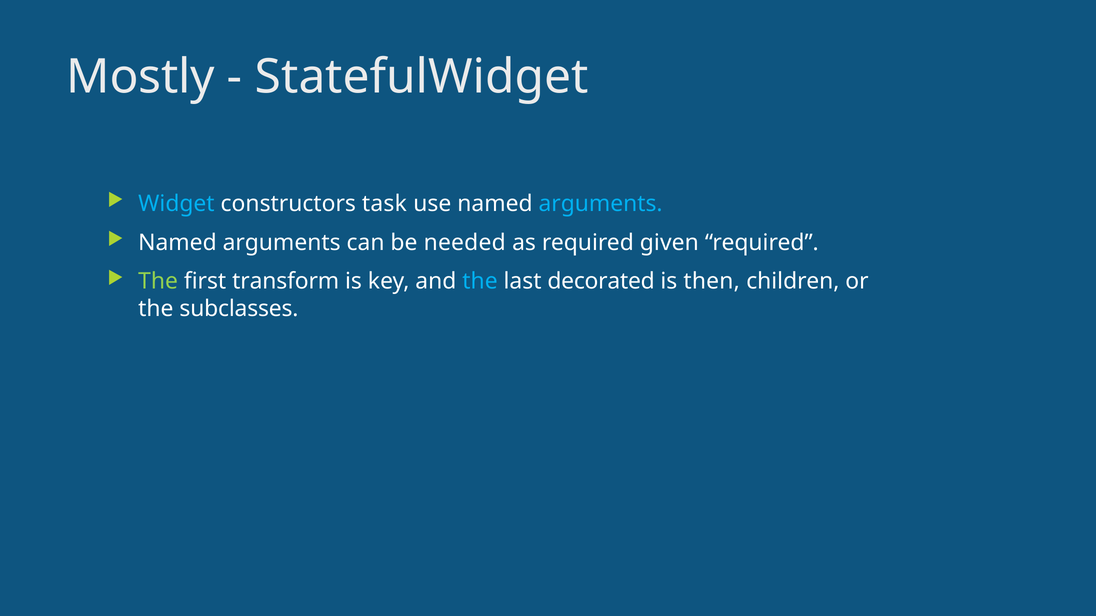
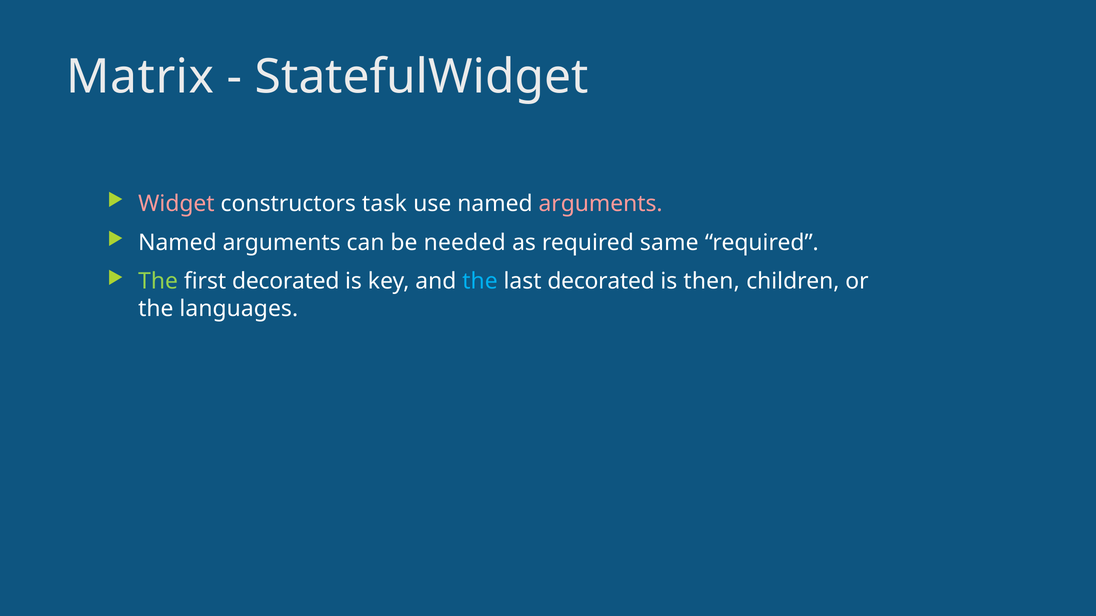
Mostly: Mostly -> Matrix
Widget colour: light blue -> pink
arguments at (601, 204) colour: light blue -> pink
given: given -> same
first transform: transform -> decorated
subclasses: subclasses -> languages
